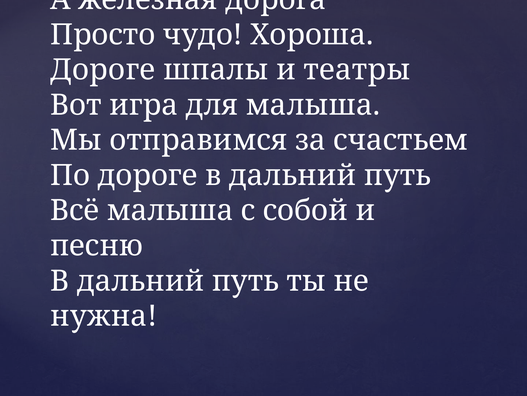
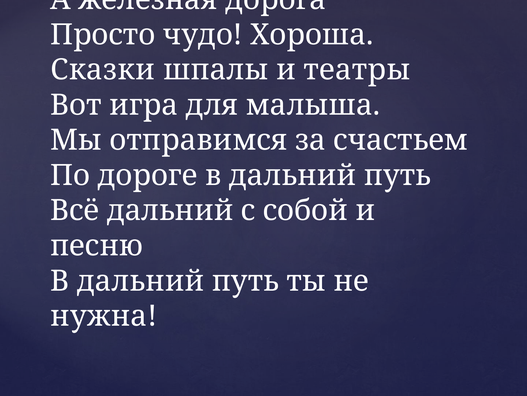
Дороге at (103, 70): Дороге -> Сказки
Всё малыша: малыша -> дальний
